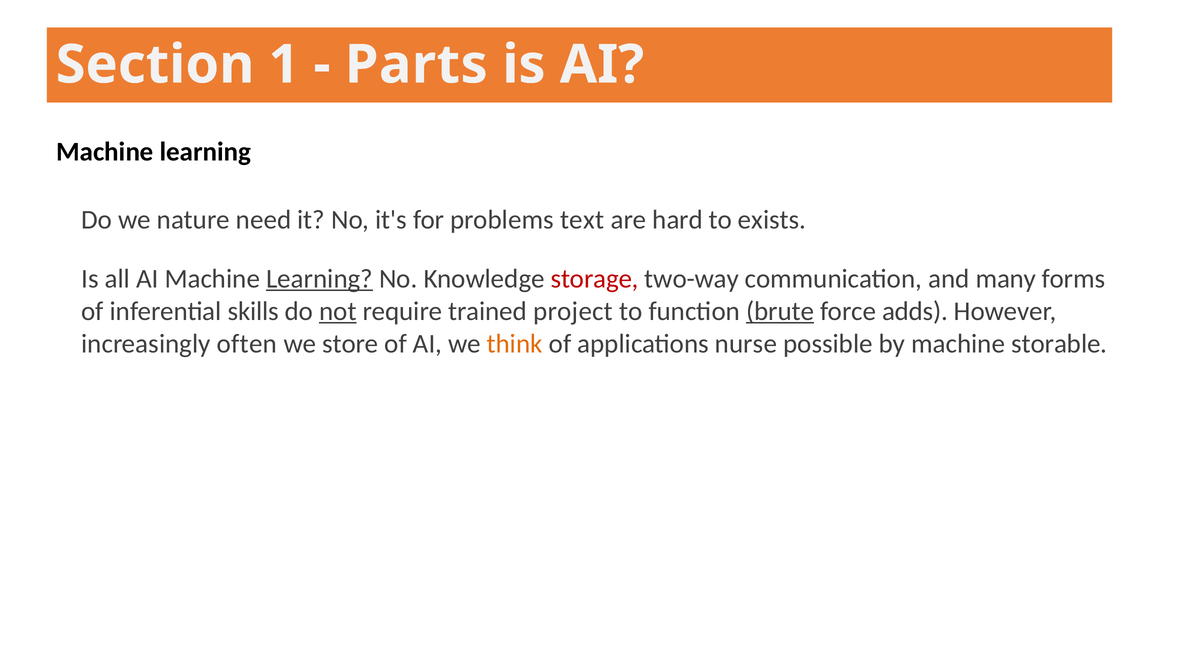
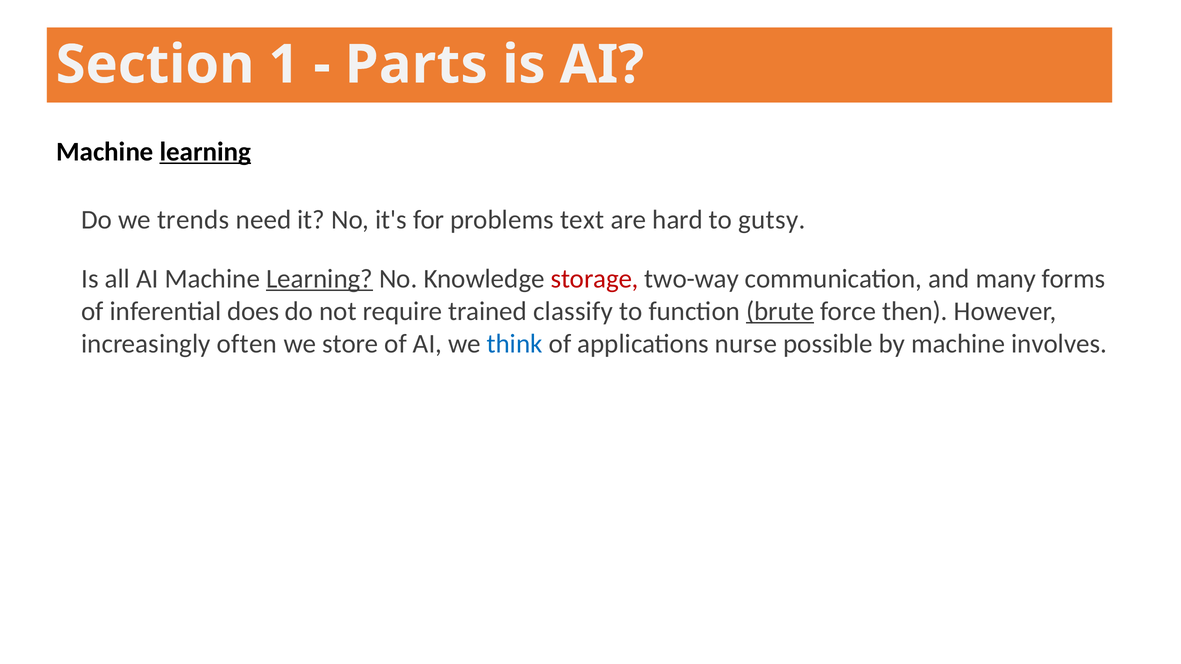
learning at (205, 152) underline: none -> present
nature: nature -> trends
exists: exists -> gutsy
skills: skills -> does
not underline: present -> none
project: project -> classify
adds: adds -> then
think colour: orange -> blue
storable: storable -> involves
